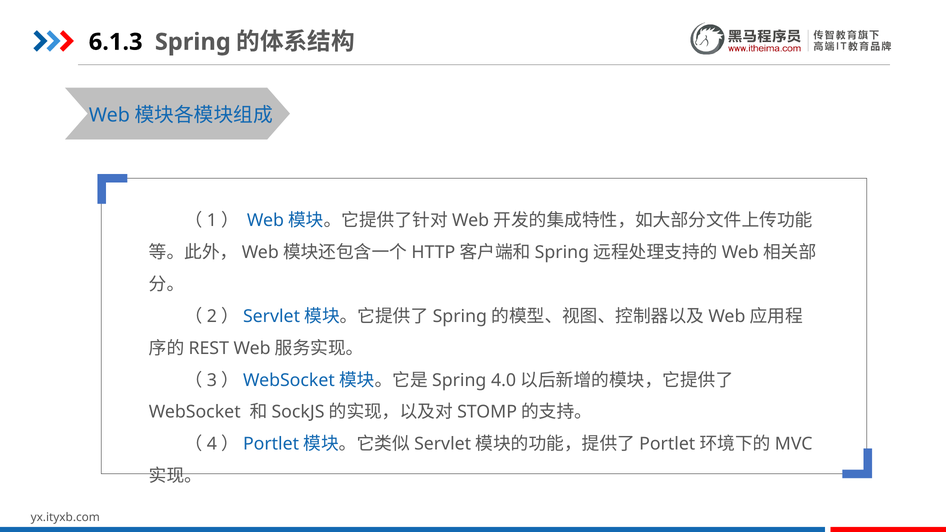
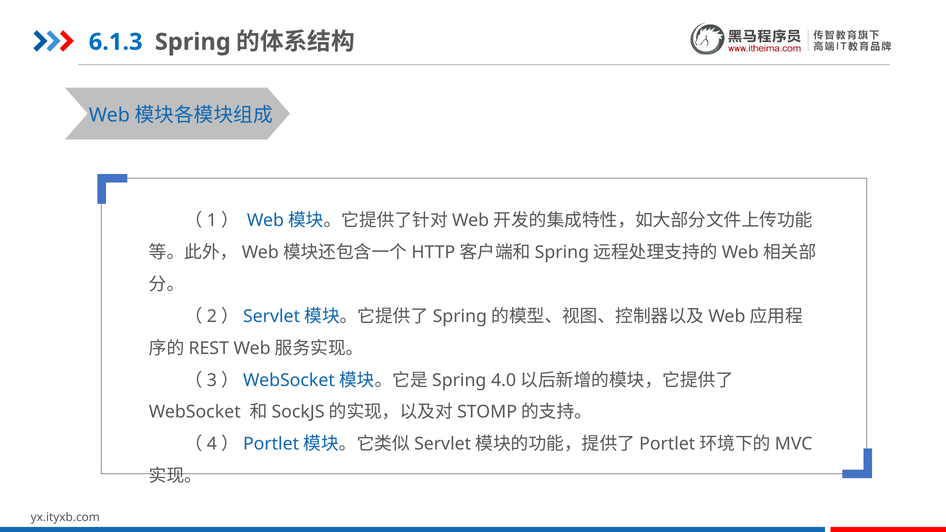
6.1.3 colour: black -> blue
